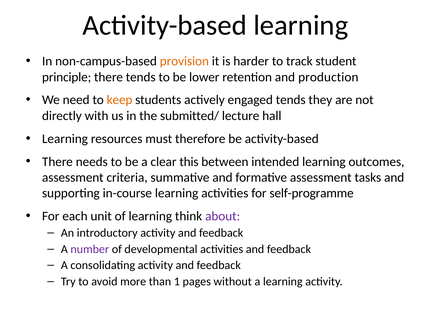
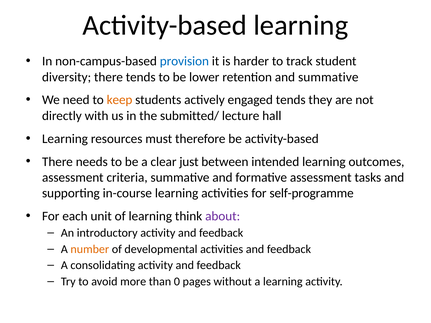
provision colour: orange -> blue
principle: principle -> diversity
and production: production -> summative
this: this -> just
number colour: purple -> orange
1: 1 -> 0
